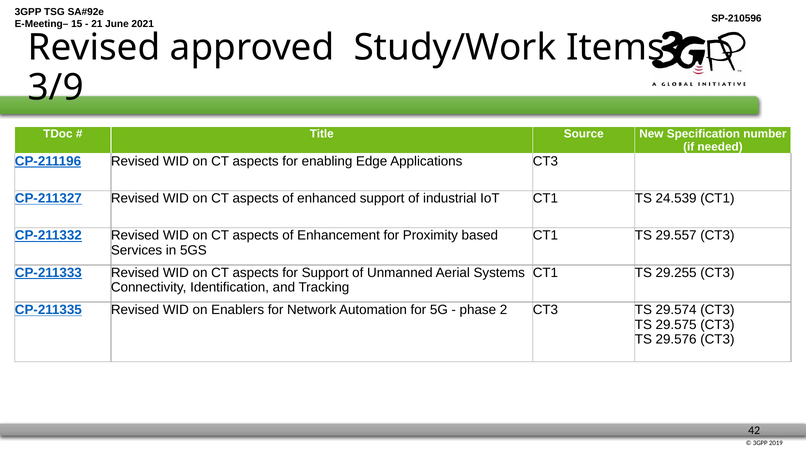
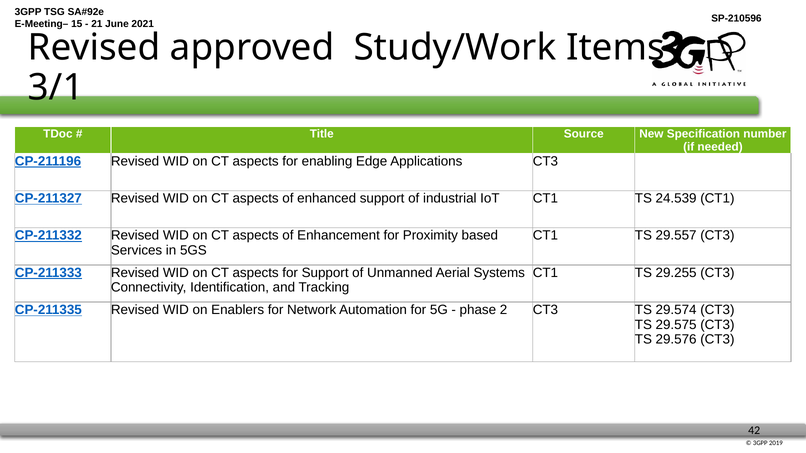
3/9: 3/9 -> 3/1
